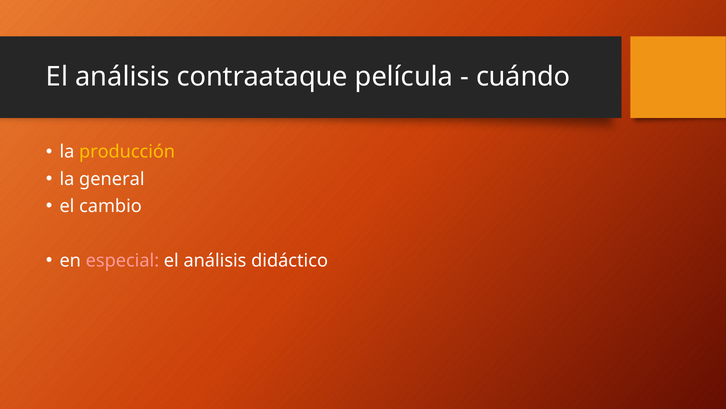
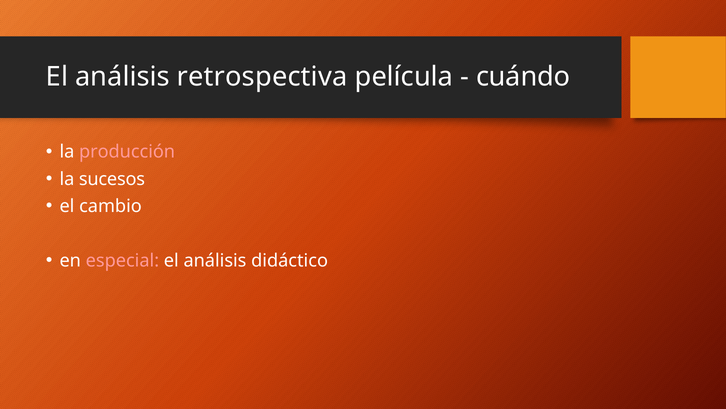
contraataque: contraataque -> retrospectiva
producción colour: yellow -> pink
general: general -> sucesos
